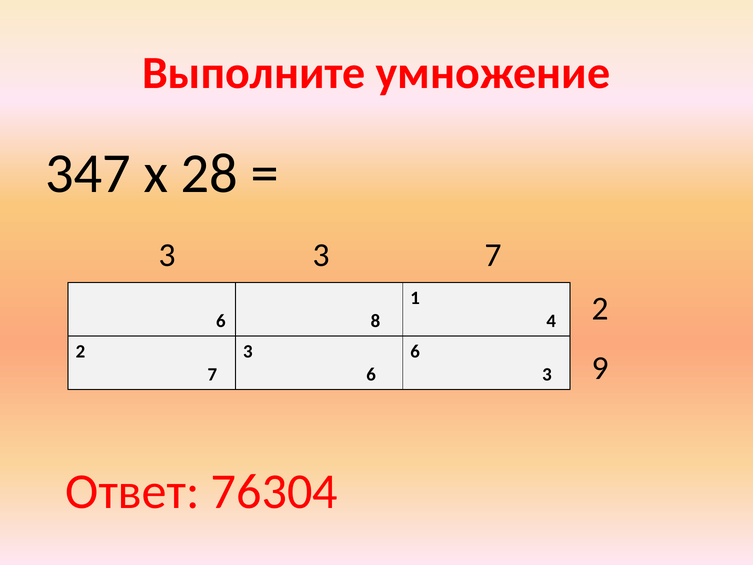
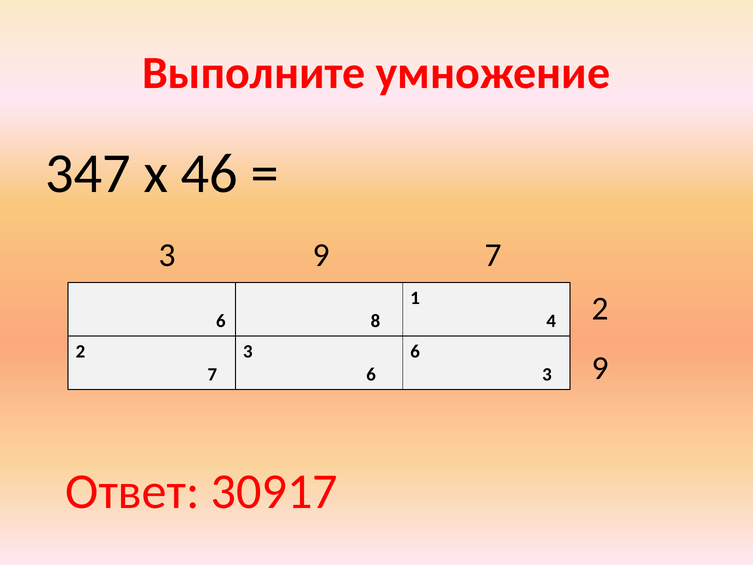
28: 28 -> 46
3 at (321, 255): 3 -> 9
76304: 76304 -> 30917
